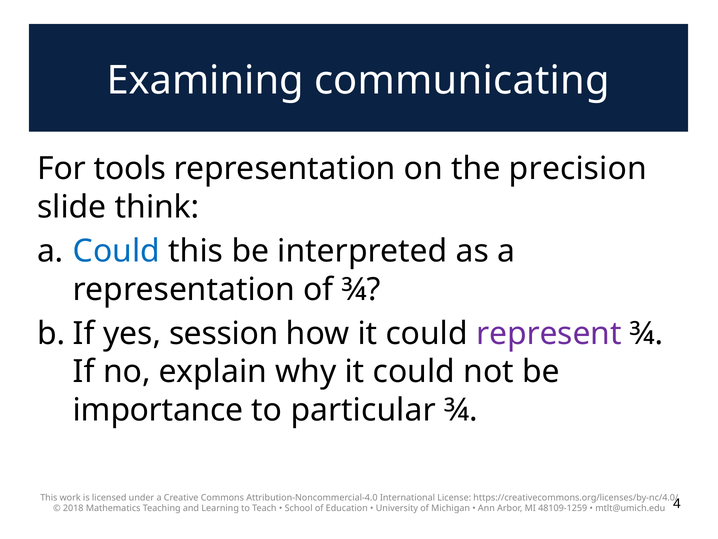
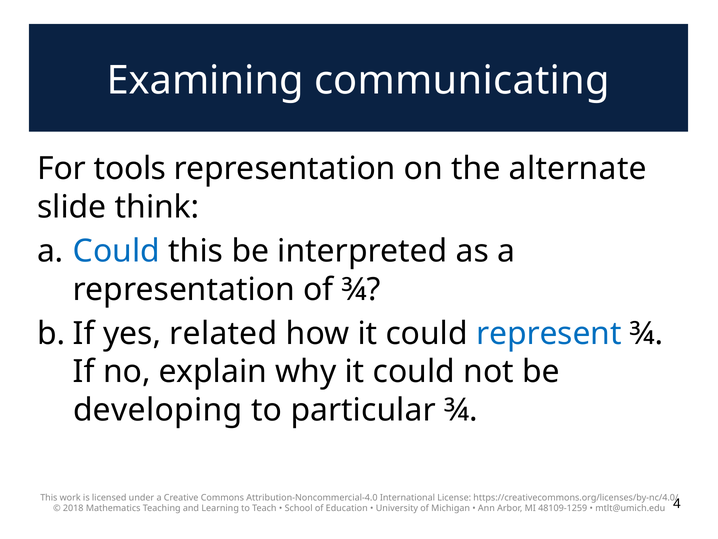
precision: precision -> alternate
session: session -> related
represent colour: purple -> blue
importance: importance -> developing
